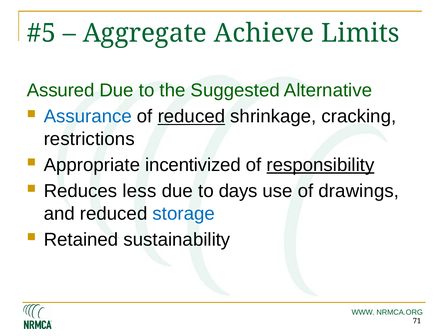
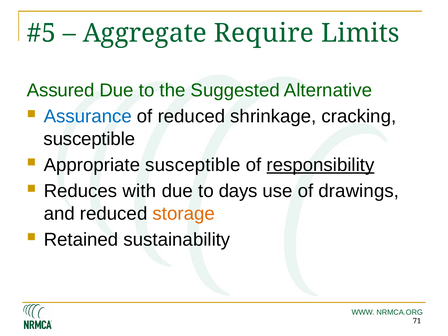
Achieve: Achieve -> Require
reduced at (191, 116) underline: present -> none
restrictions at (89, 139): restrictions -> susceptible
Appropriate incentivized: incentivized -> susceptible
less: less -> with
storage colour: blue -> orange
